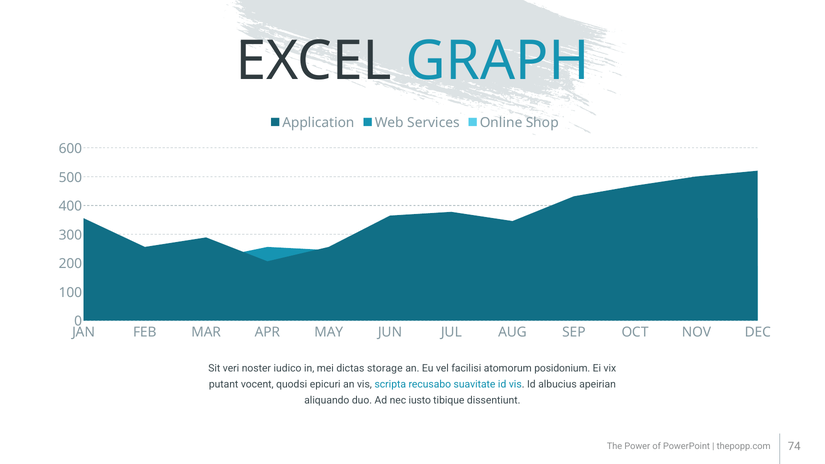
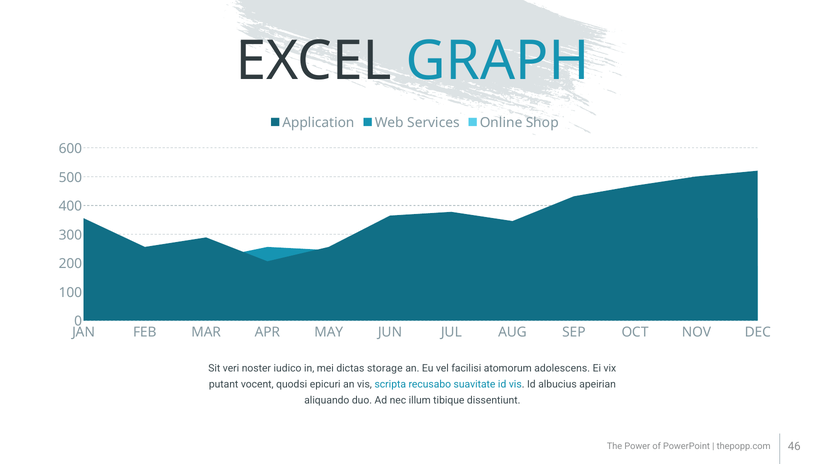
posidonium: posidonium -> adolescens
iusto: iusto -> illum
74: 74 -> 46
